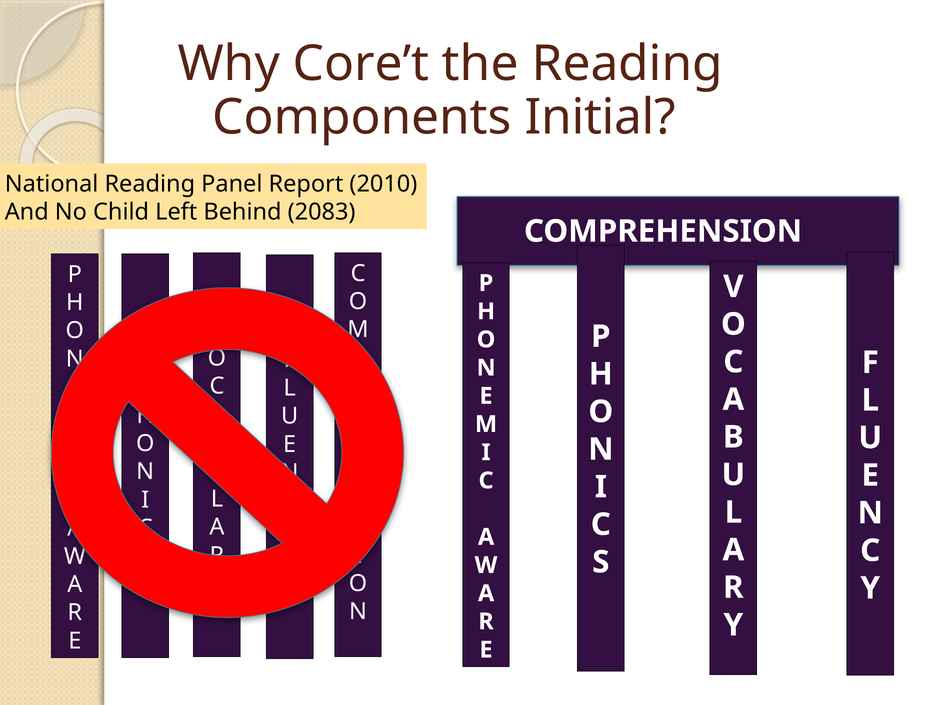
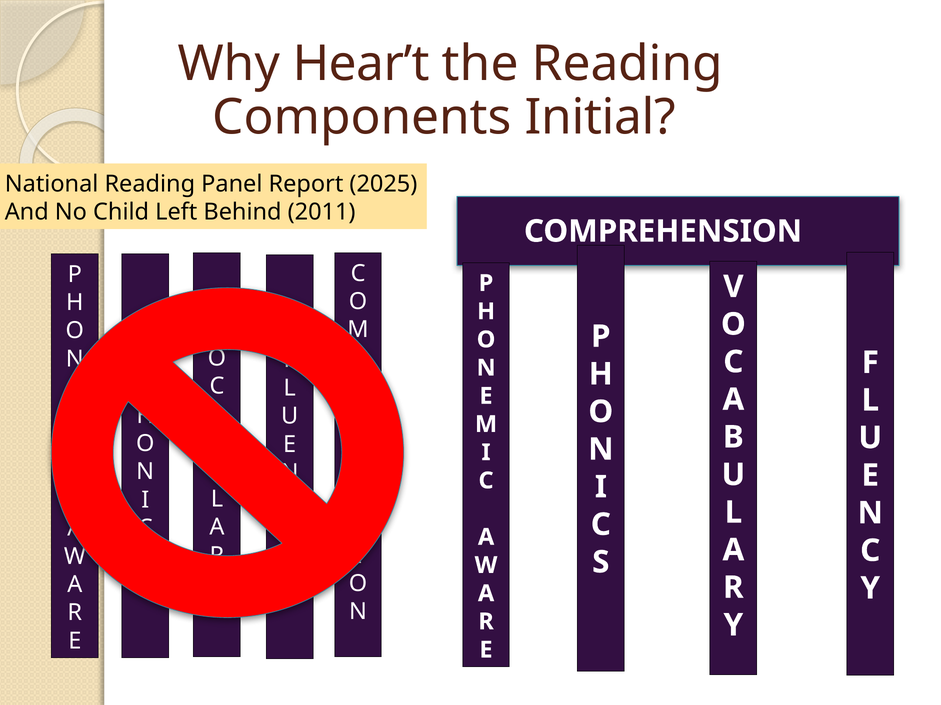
Core’t: Core’t -> Hear’t
2010: 2010 -> 2025
2083: 2083 -> 2011
